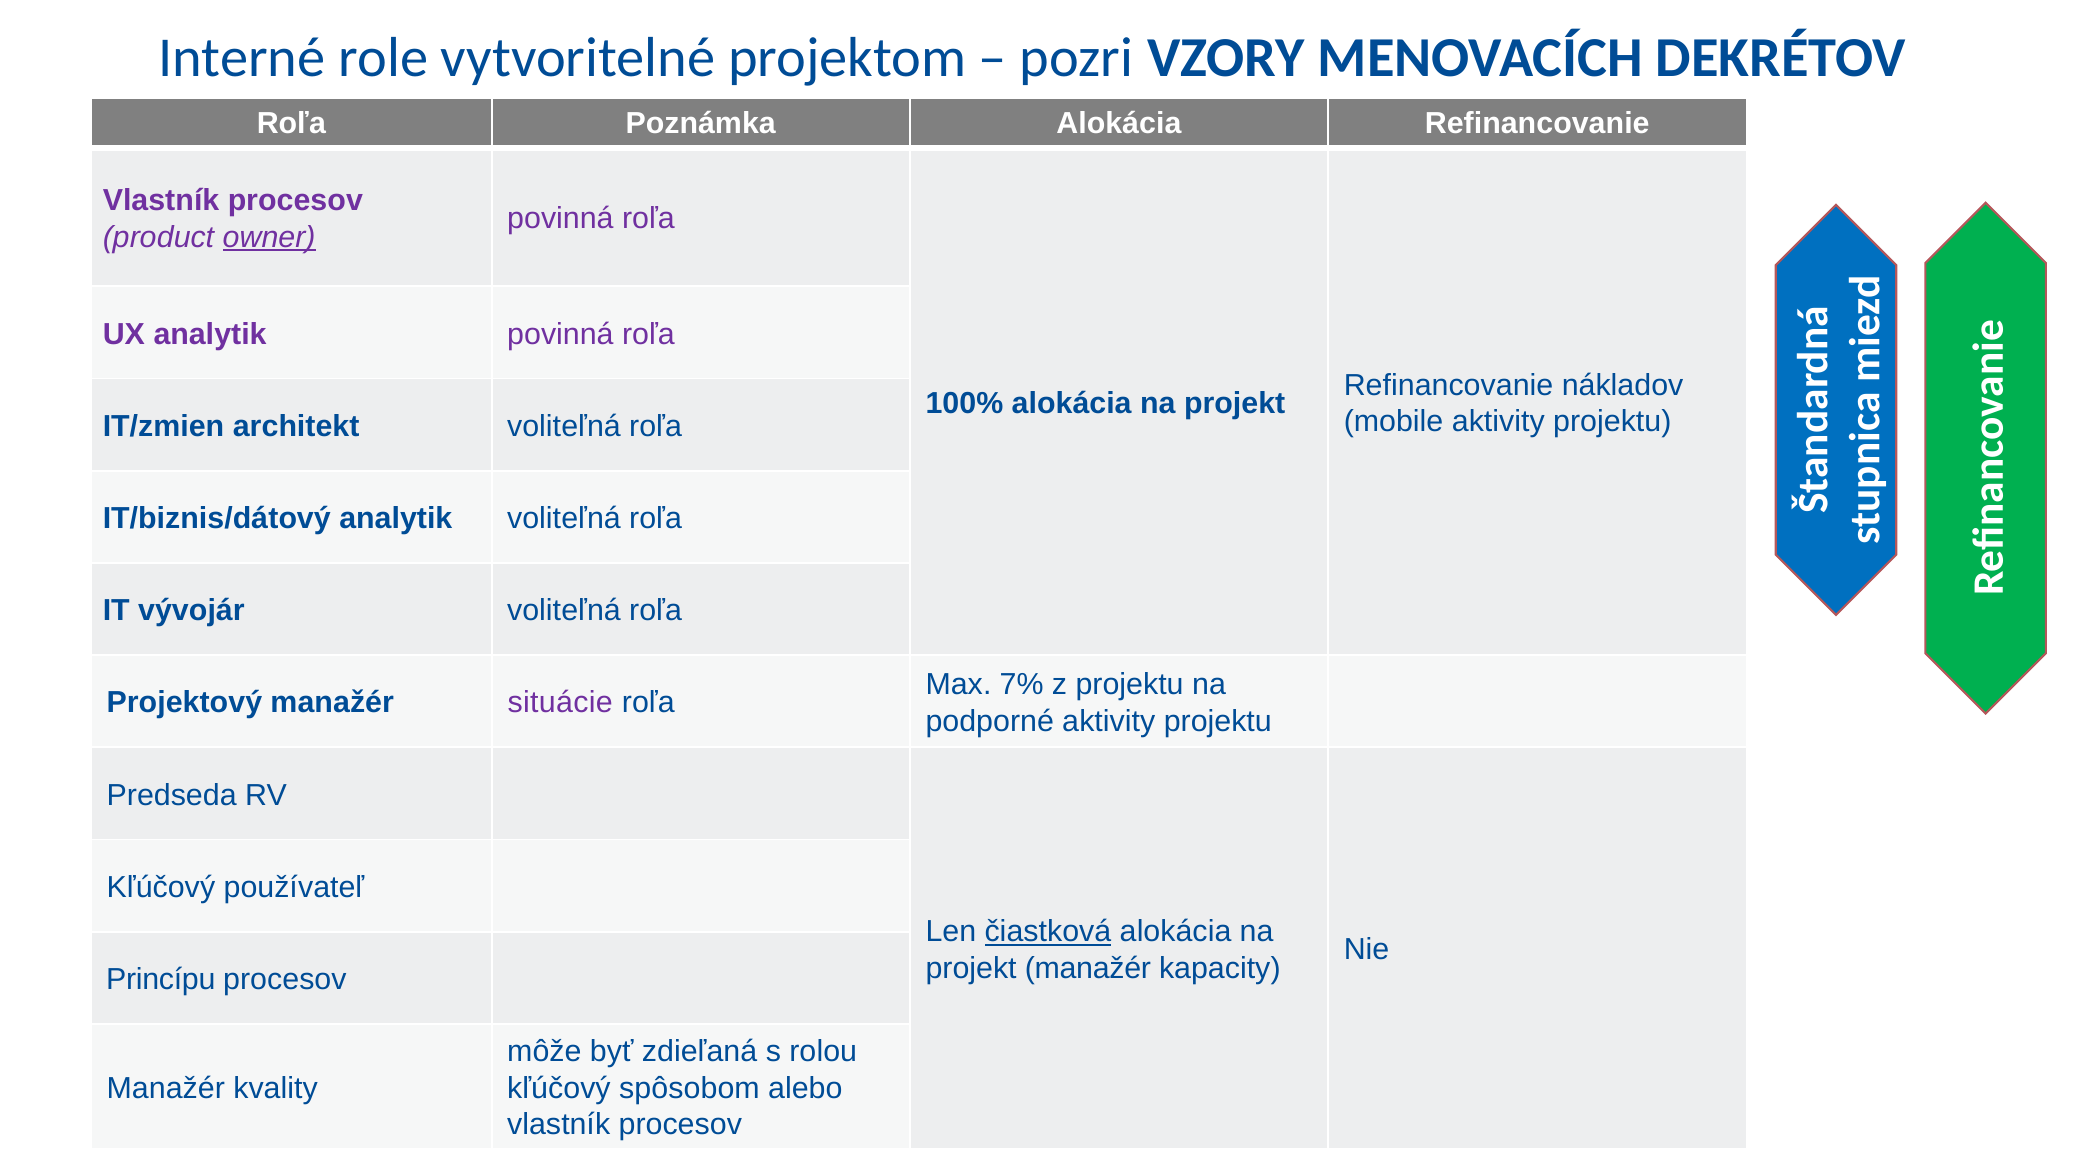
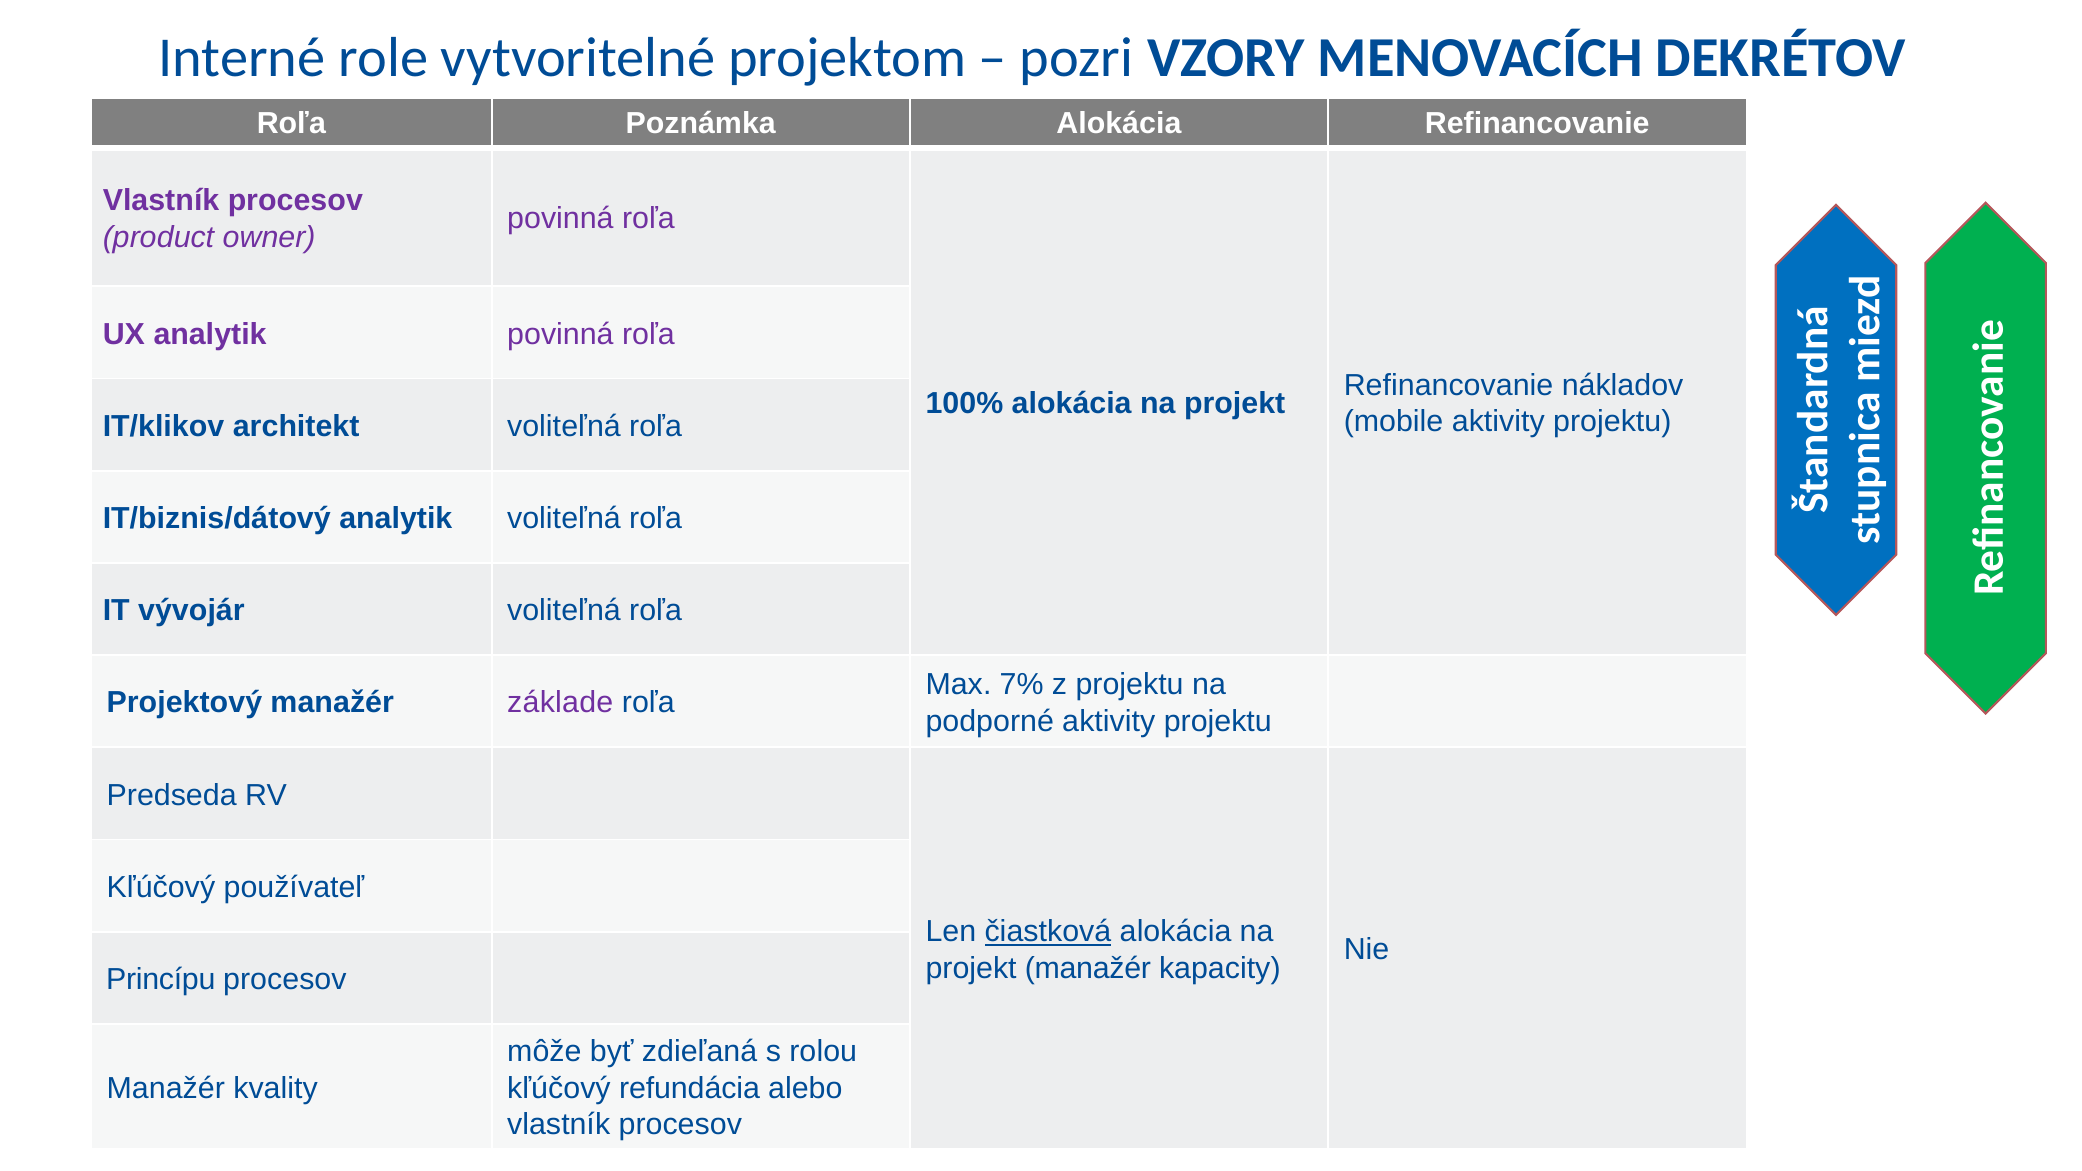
owner underline: present -> none
IT/zmien: IT/zmien -> IT/klikov
situácie: situácie -> základe
spôsobom: spôsobom -> refundácia
